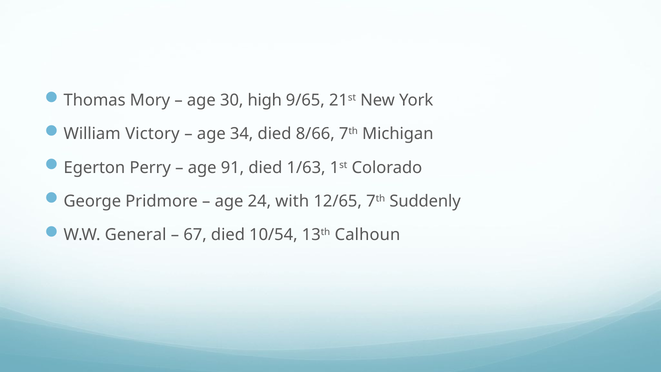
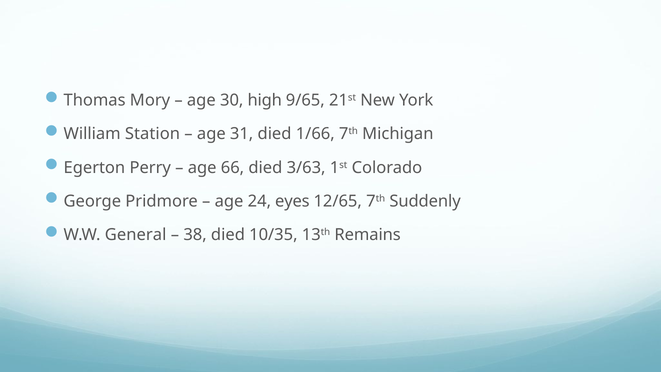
Victory: Victory -> Station
34: 34 -> 31
8/66: 8/66 -> 1/66
91: 91 -> 66
1/63: 1/63 -> 3/63
with: with -> eyes
67: 67 -> 38
10/54: 10/54 -> 10/35
Calhoun: Calhoun -> Remains
